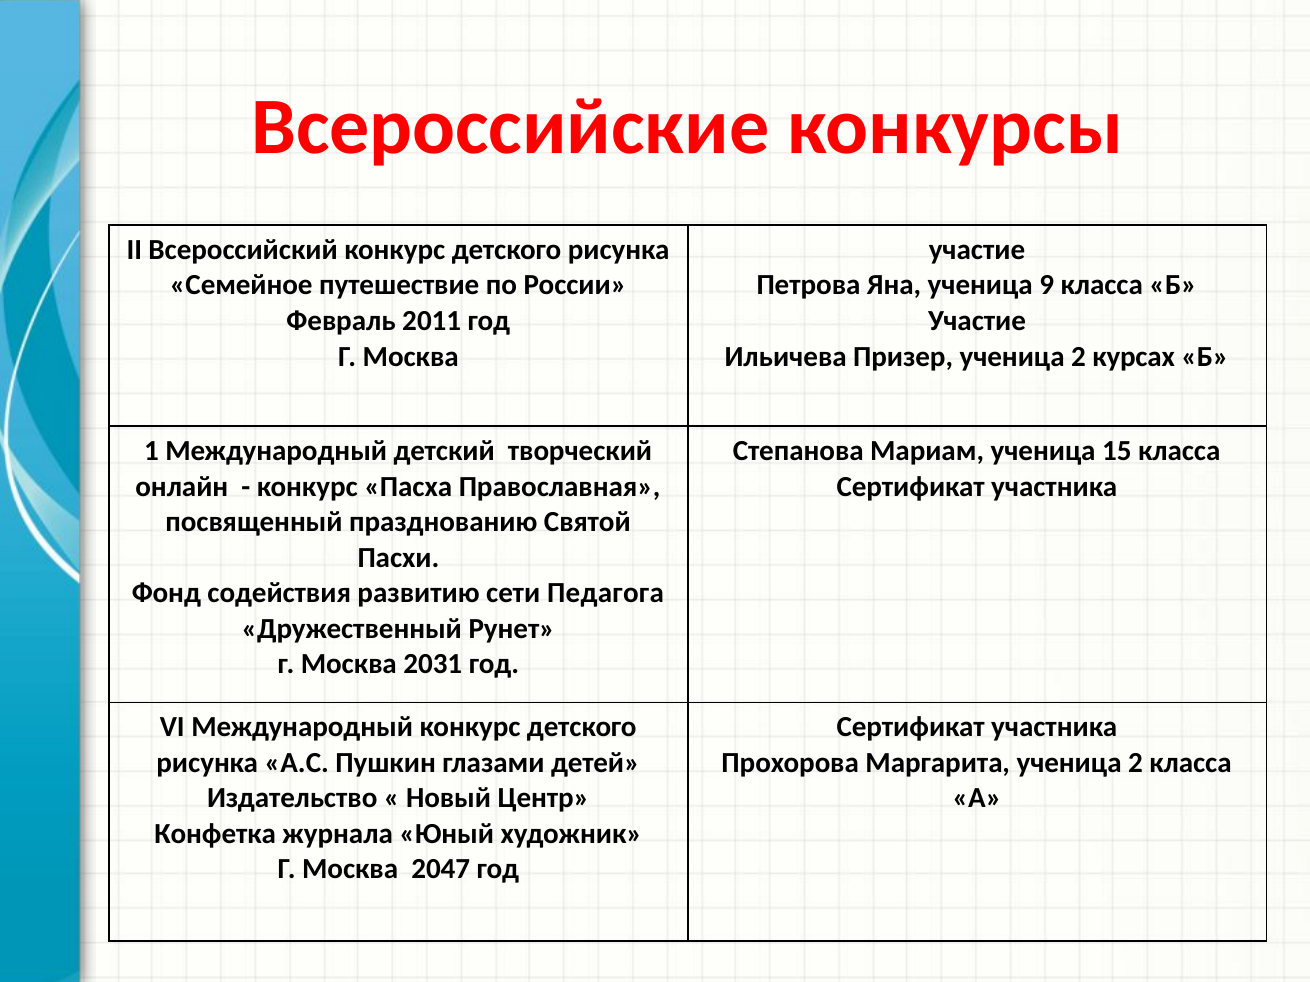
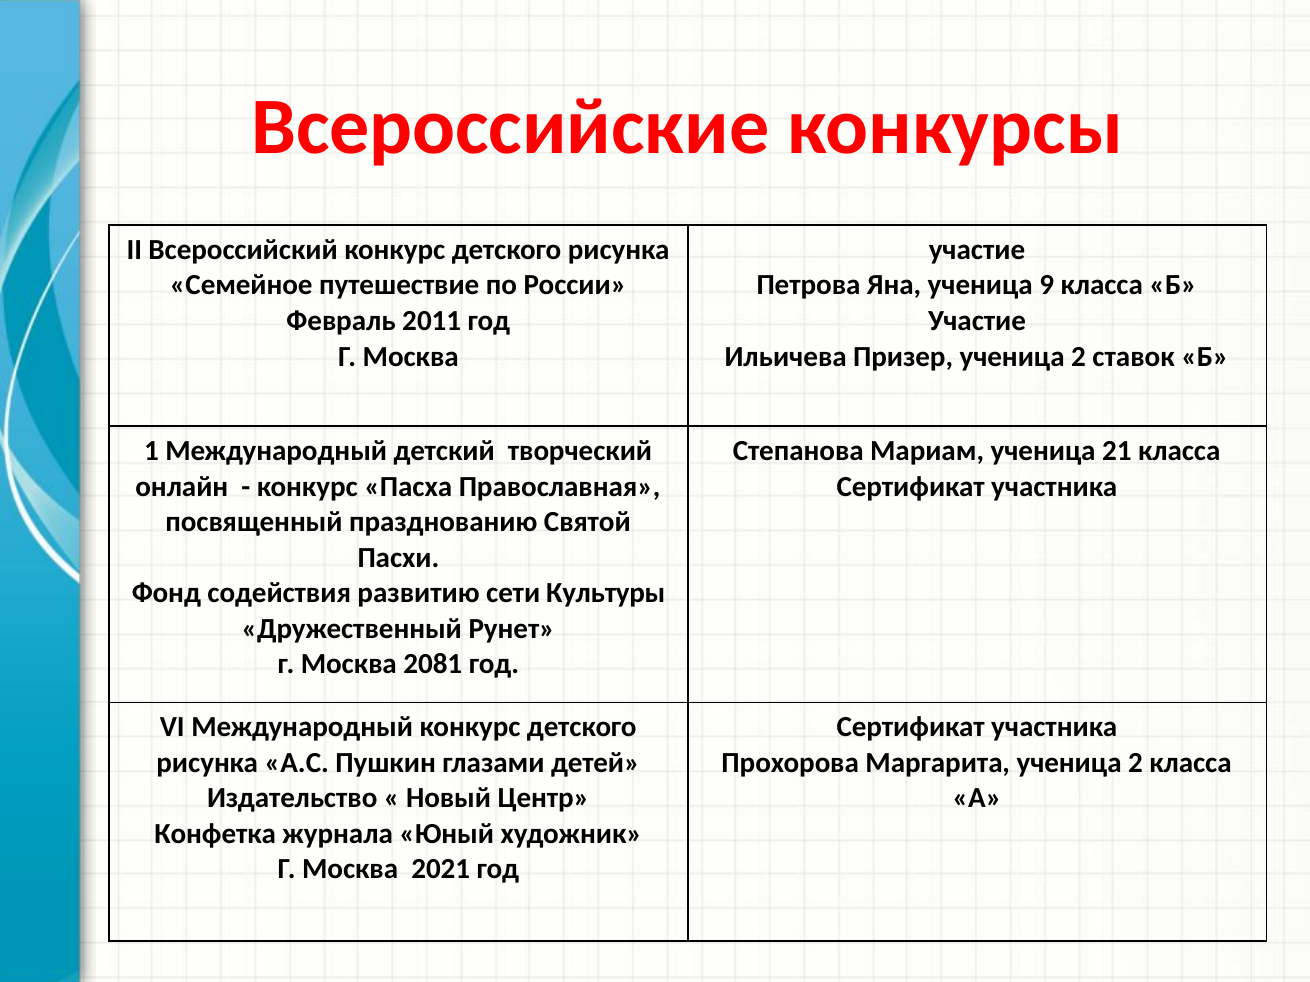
курсах: курсах -> ставок
15: 15 -> 21
Педагога: Педагога -> Культуры
2031: 2031 -> 2081
2047: 2047 -> 2021
